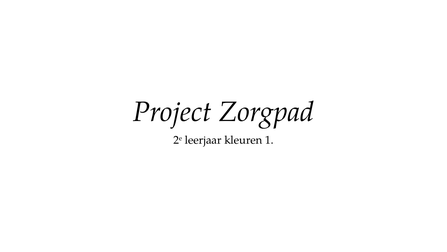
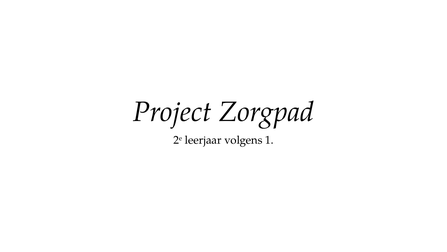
kleuren: kleuren -> volgens
